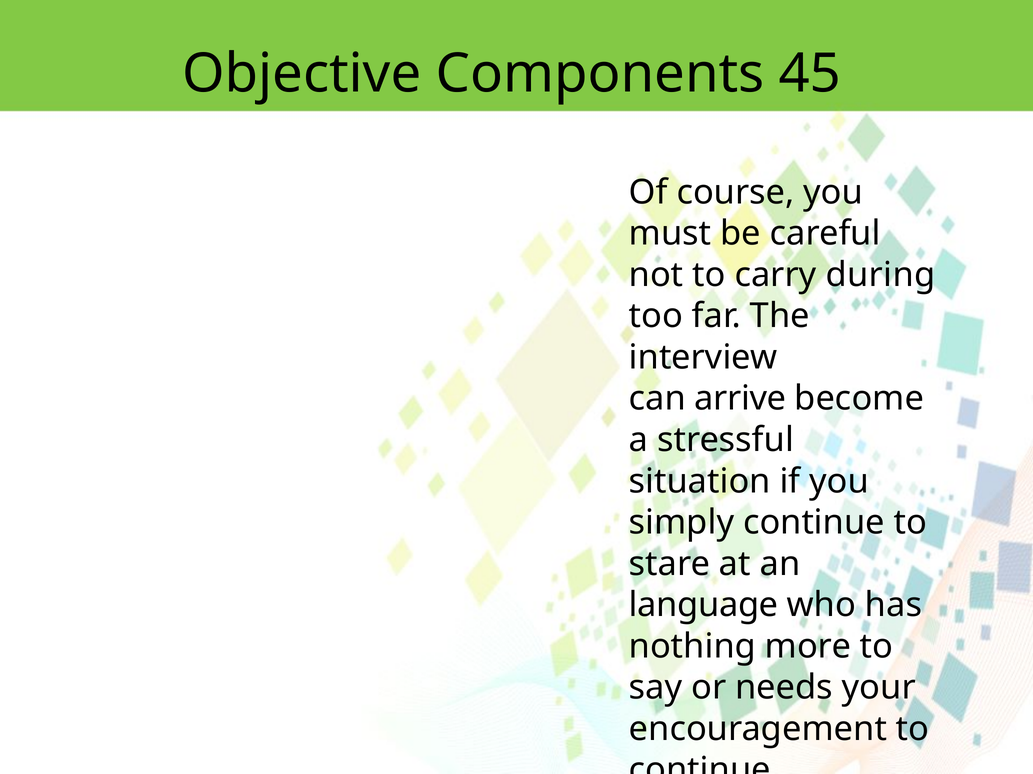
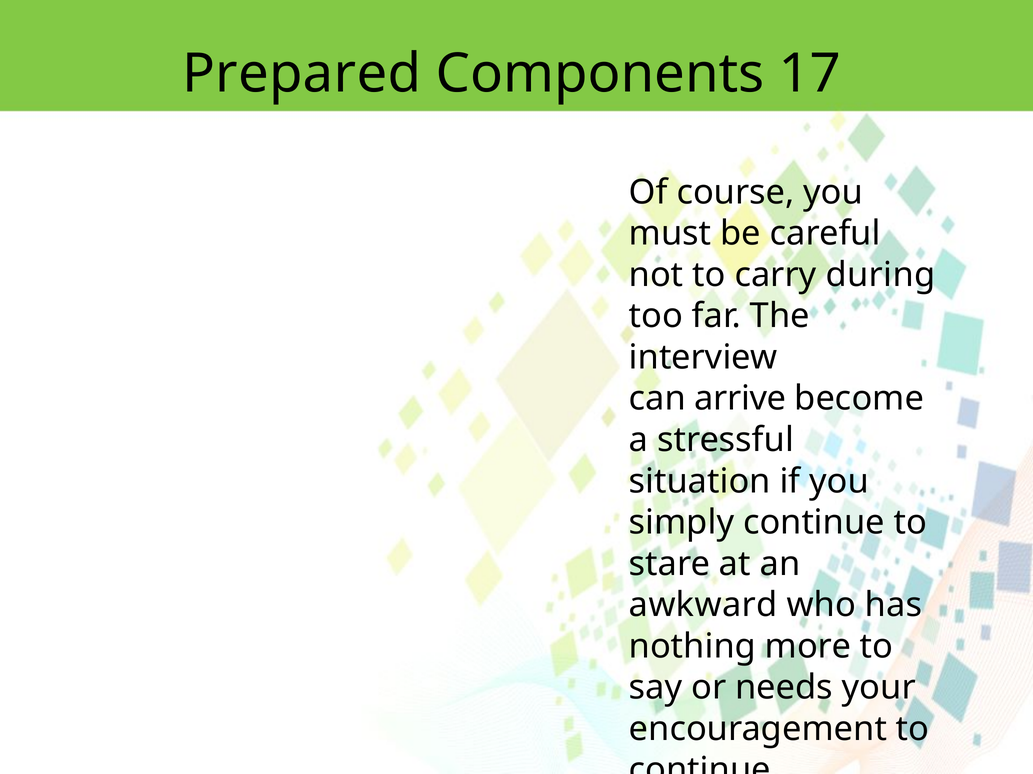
Objective: Objective -> Prepared
45: 45 -> 17
language: language -> awkward
